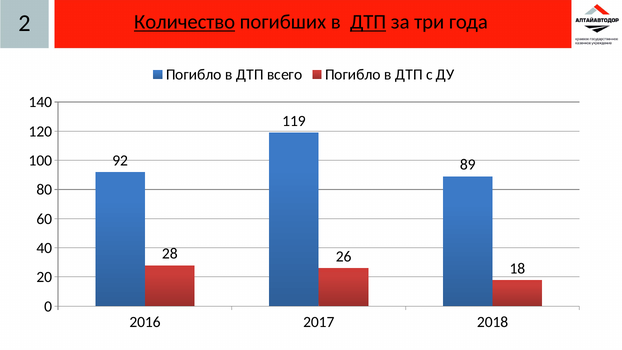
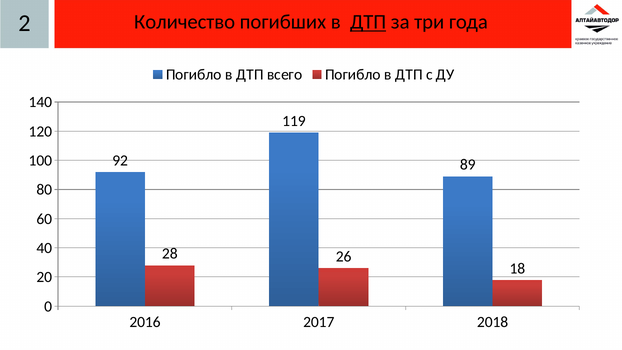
Количество underline: present -> none
